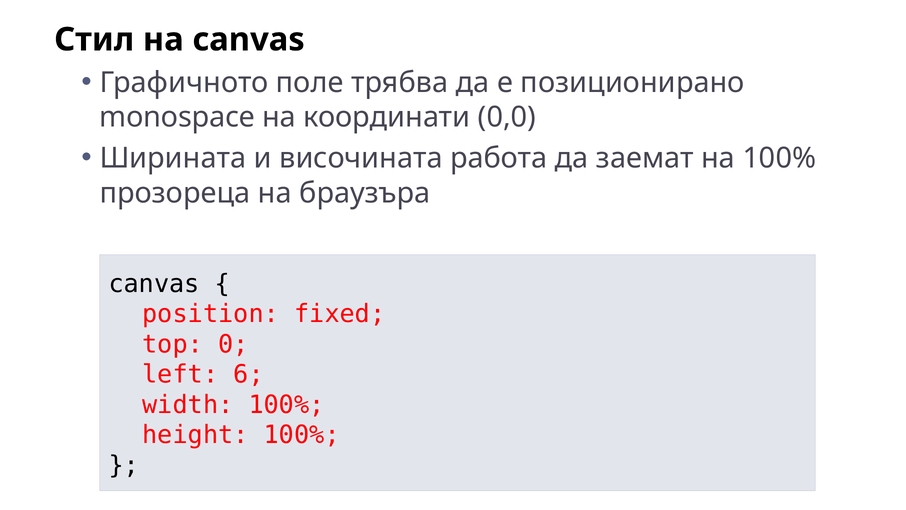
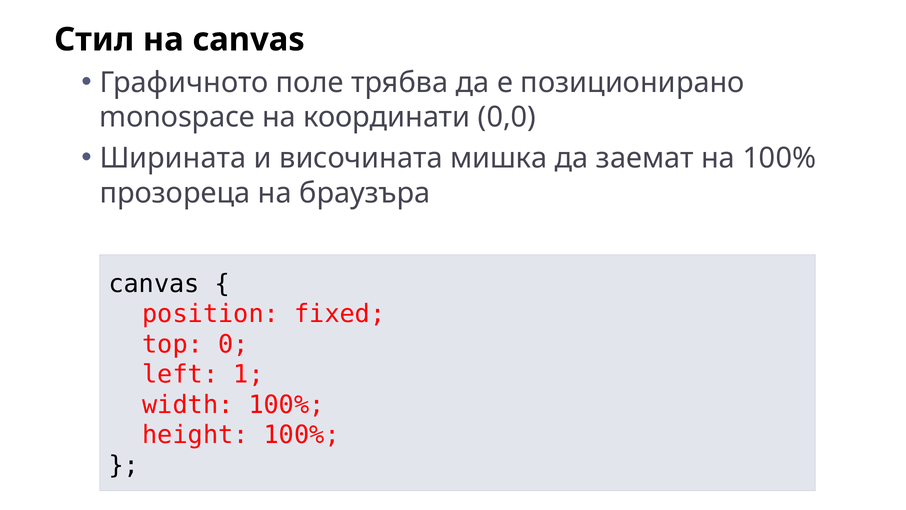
работа: работа -> мишка
6: 6 -> 1
